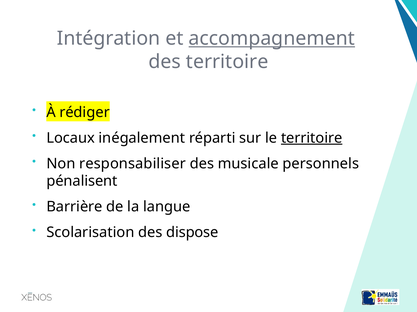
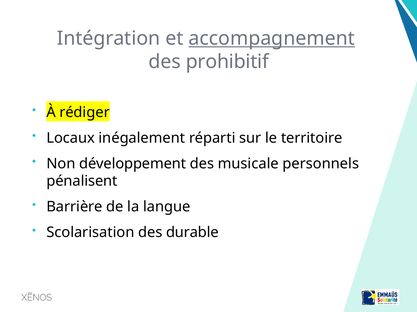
des territoire: territoire -> prohibitif
territoire at (312, 138) underline: present -> none
responsabiliser: responsabiliser -> développement
dispose: dispose -> durable
